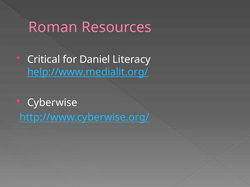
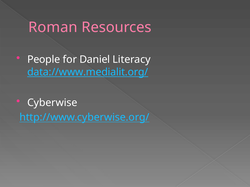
Critical: Critical -> People
help://www.medialit.org/: help://www.medialit.org/ -> data://www.medialit.org/
